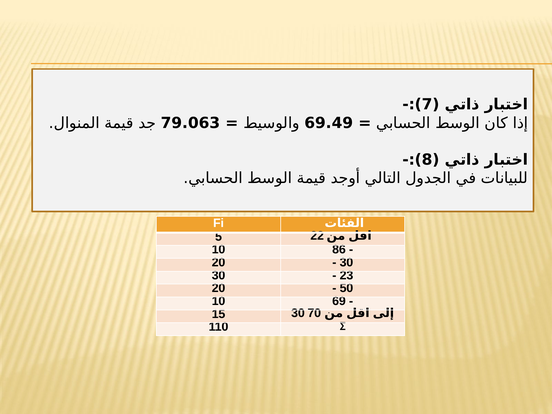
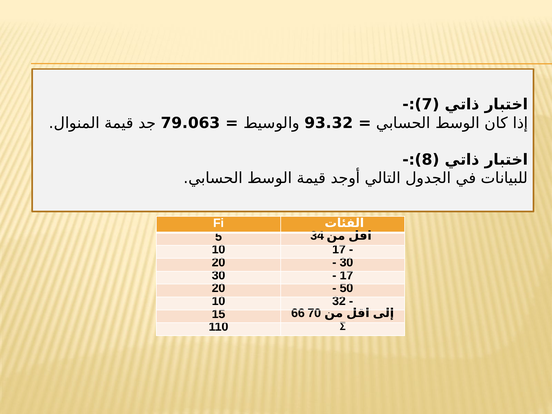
69.49: 69.49 -> 93.32
22: 22 -> 34
10 86: 86 -> 17
30 23: 23 -> 17
69: 69 -> 32
15 30: 30 -> 66
